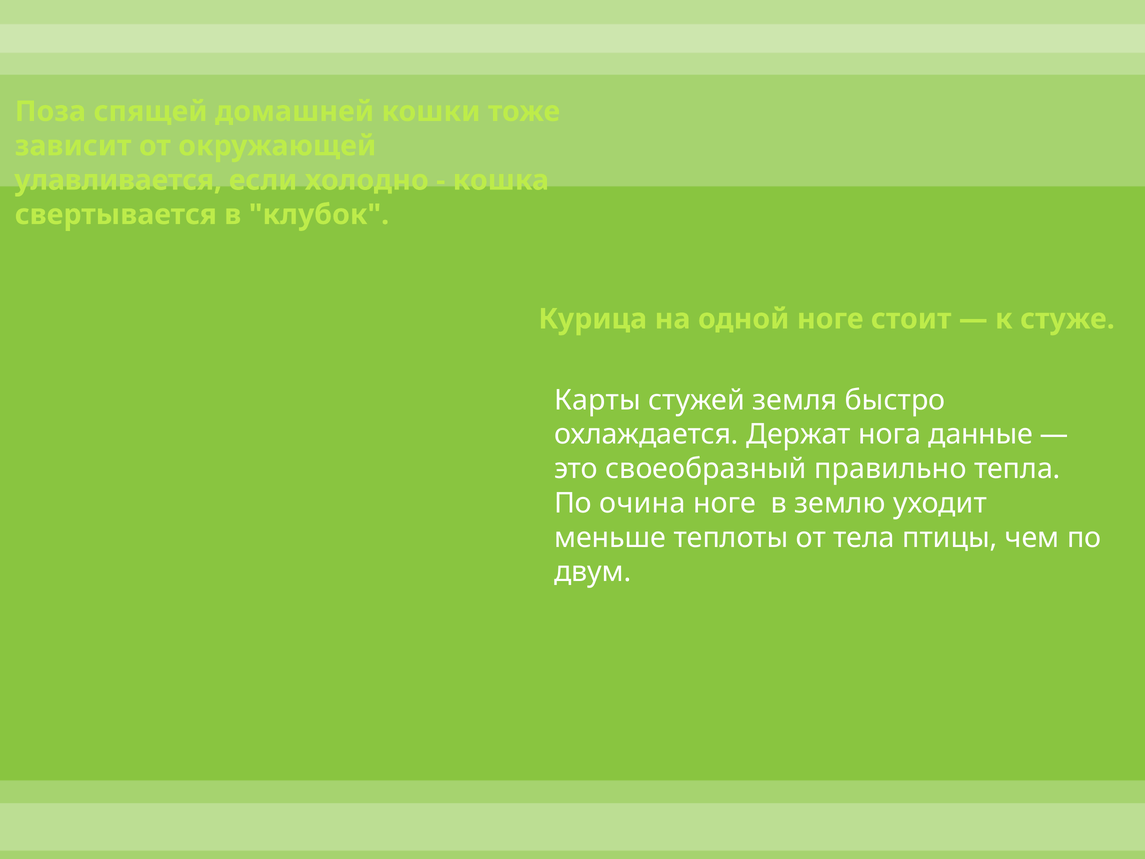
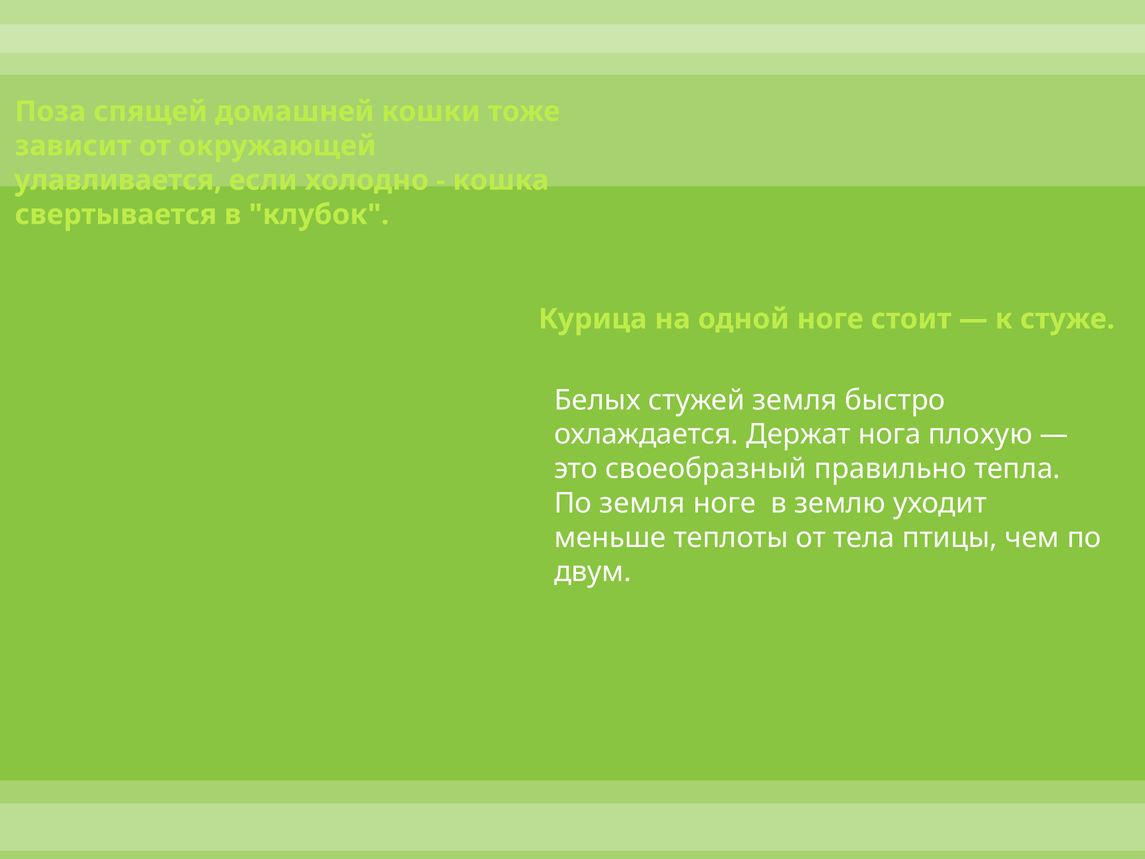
Карты: Карты -> Белых
данные: данные -> плохую
По очина: очина -> земля
